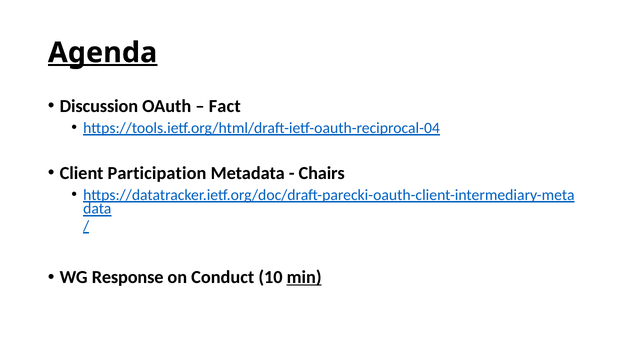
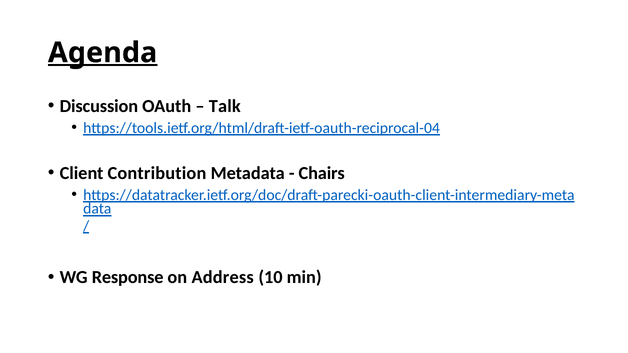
Fact: Fact -> Talk
Participation: Participation -> Contribution
Conduct: Conduct -> Address
min underline: present -> none
